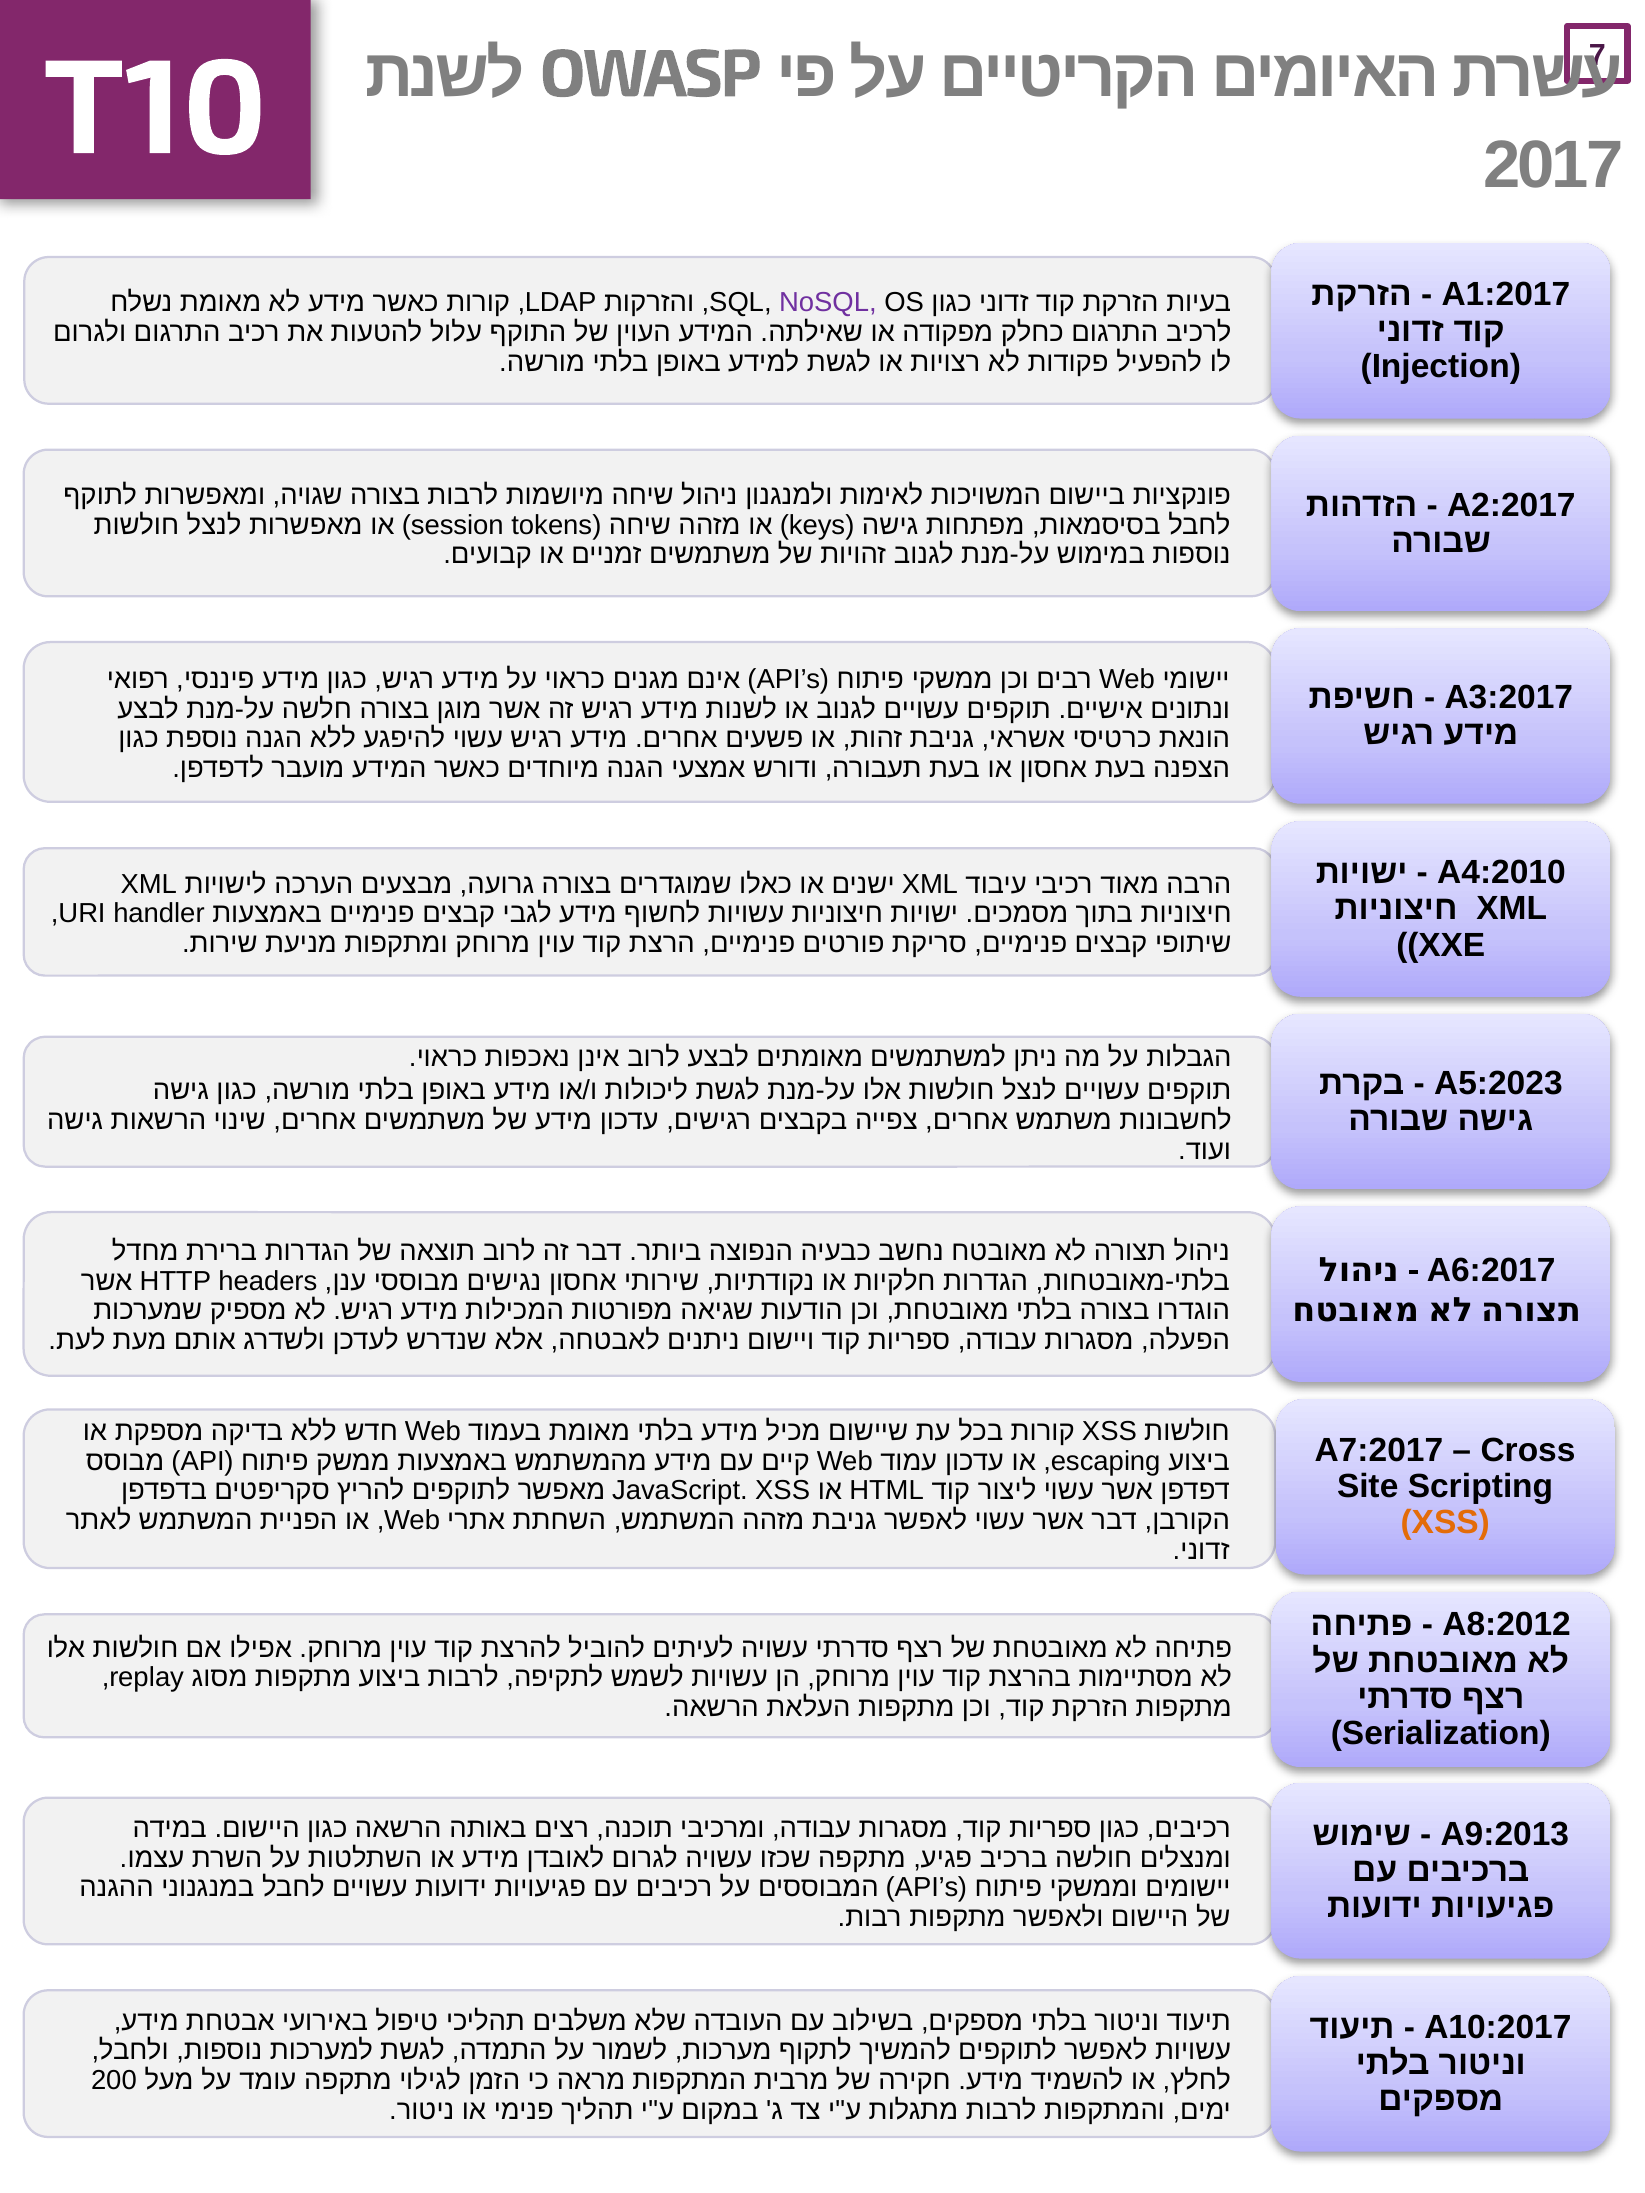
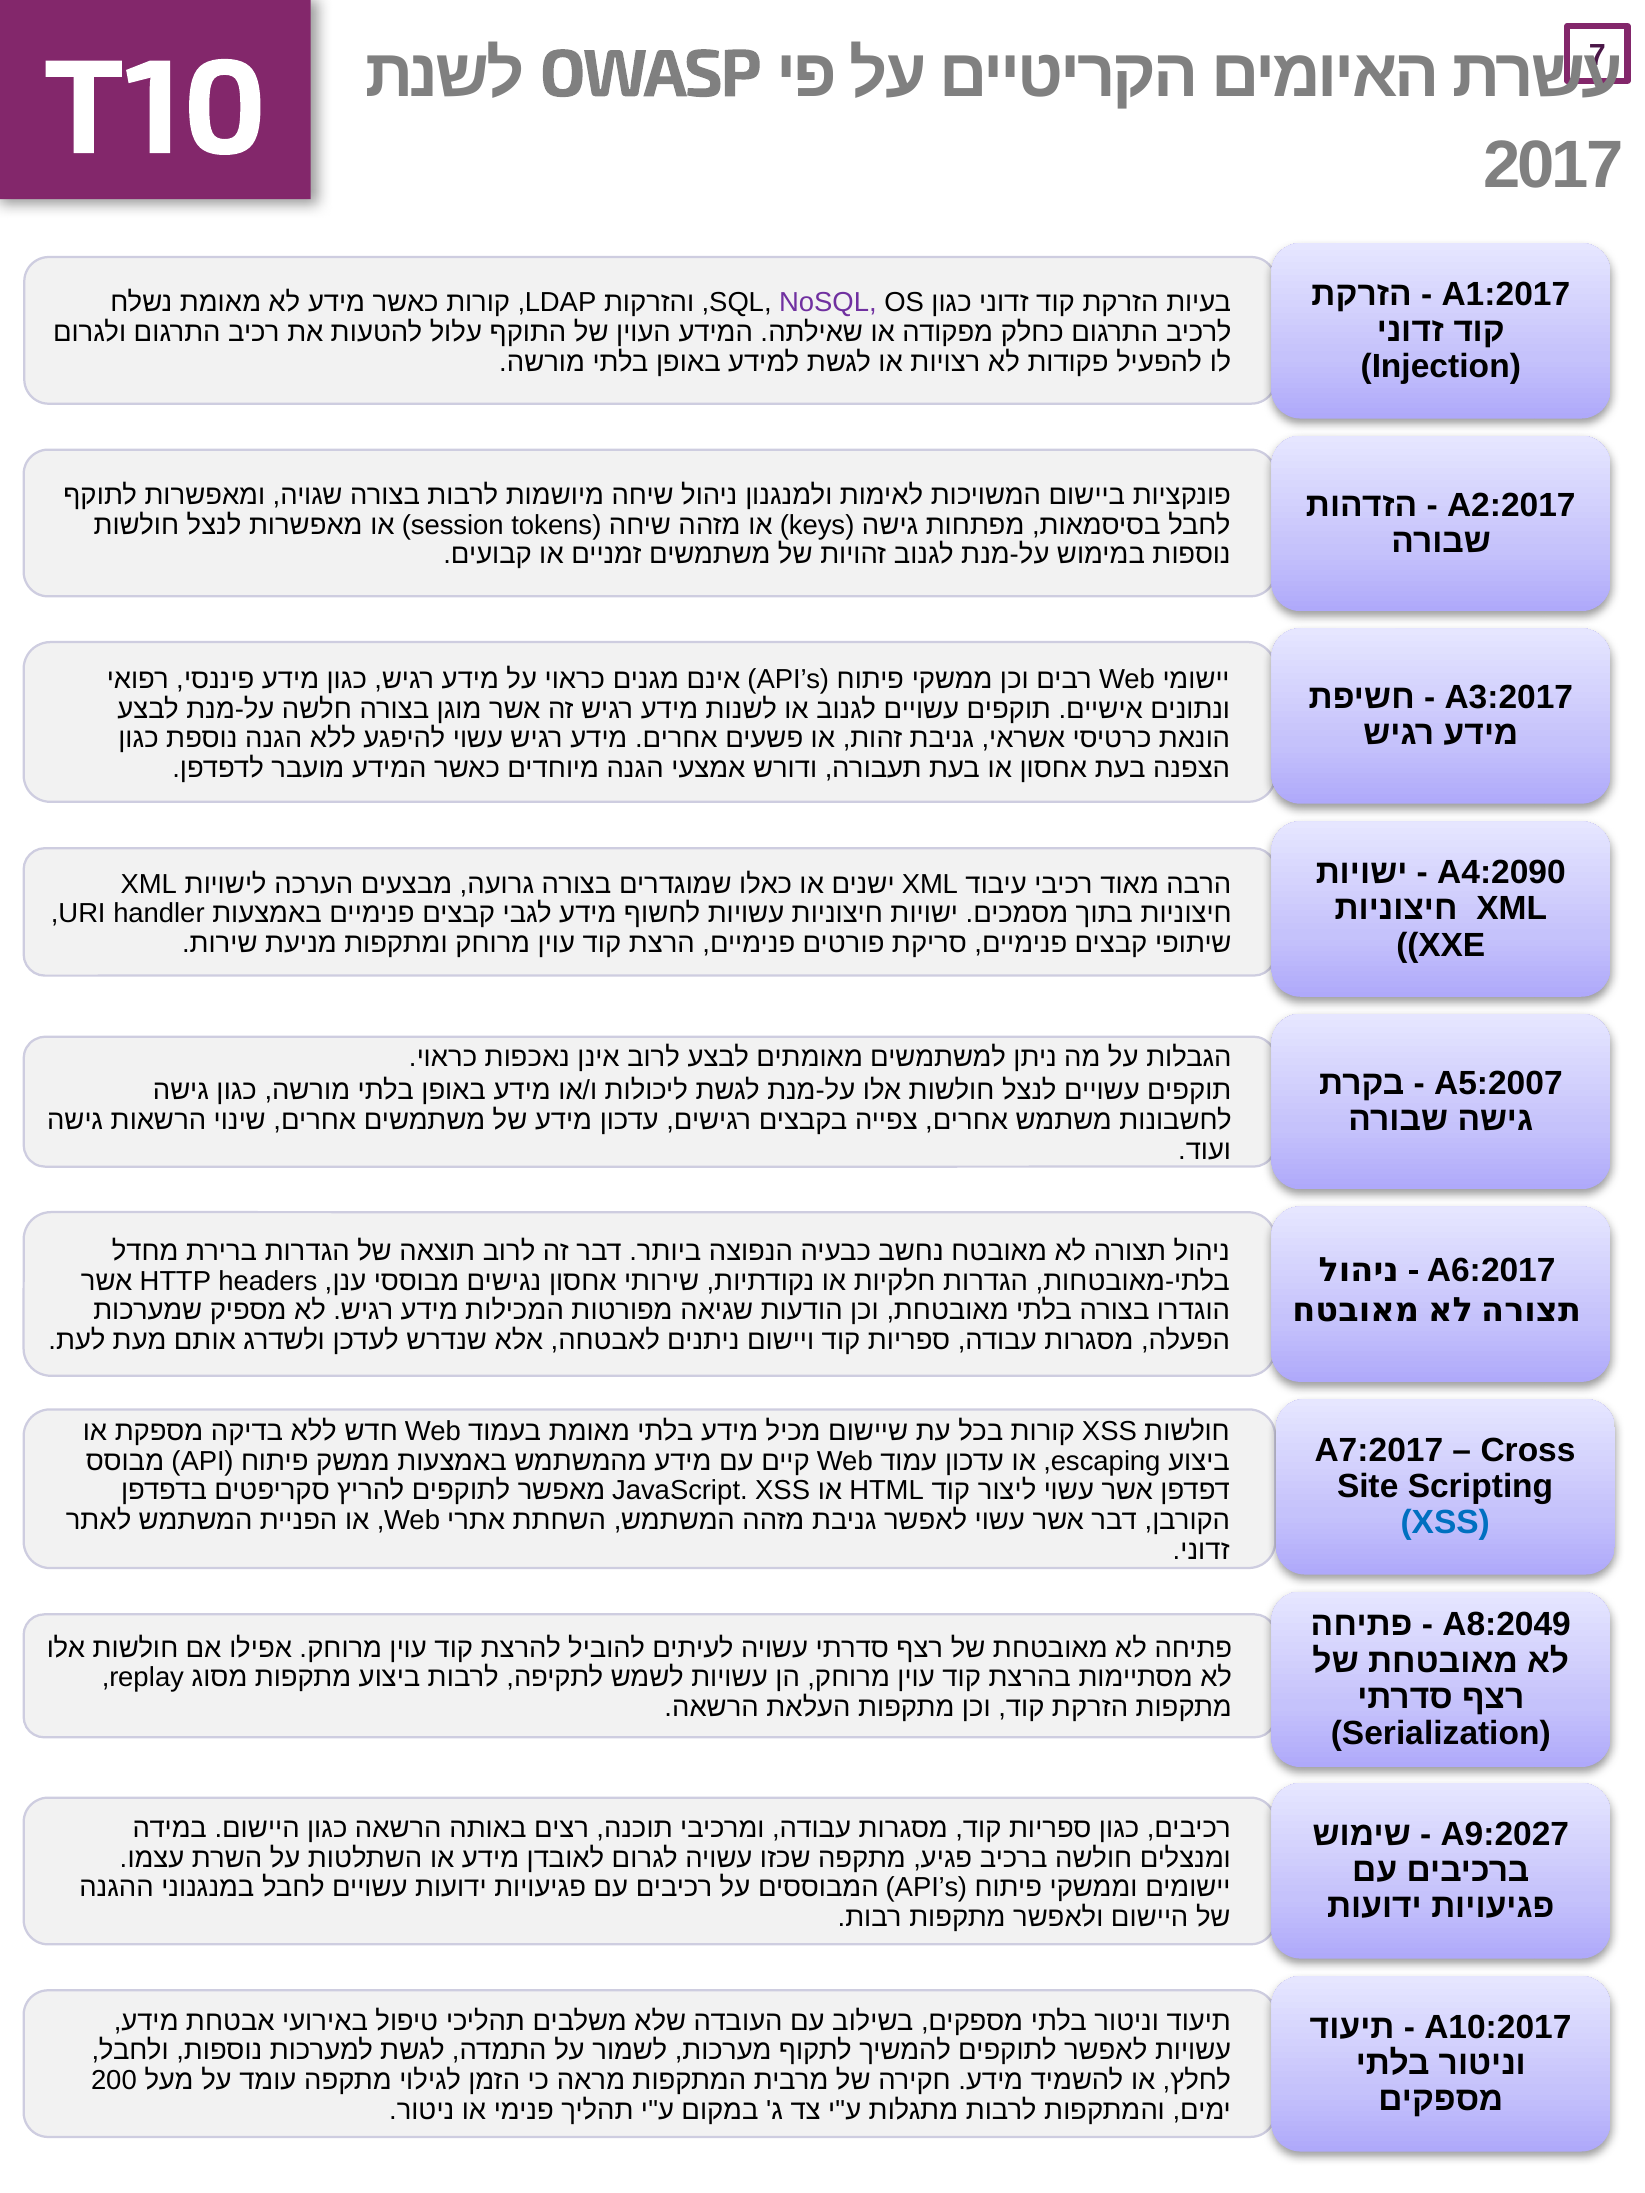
A4:2010: A4:2010 -> A4:2090
A5:2023: A5:2023 -> A5:2007
XSS at (1445, 1523) colour: orange -> blue
A8:2012: A8:2012 -> A8:2049
A9:2013: A9:2013 -> A9:2027
